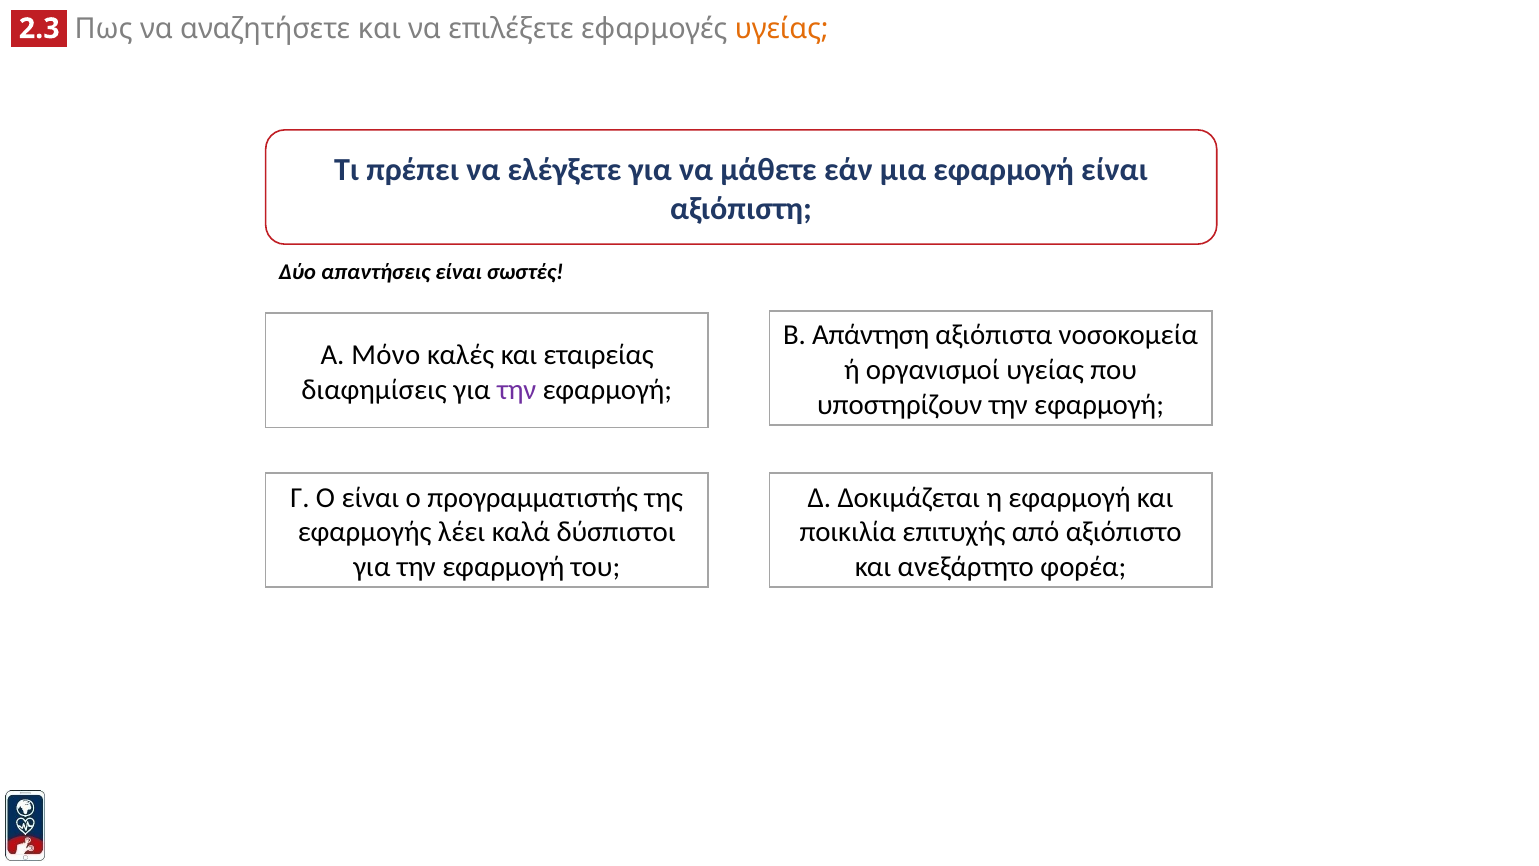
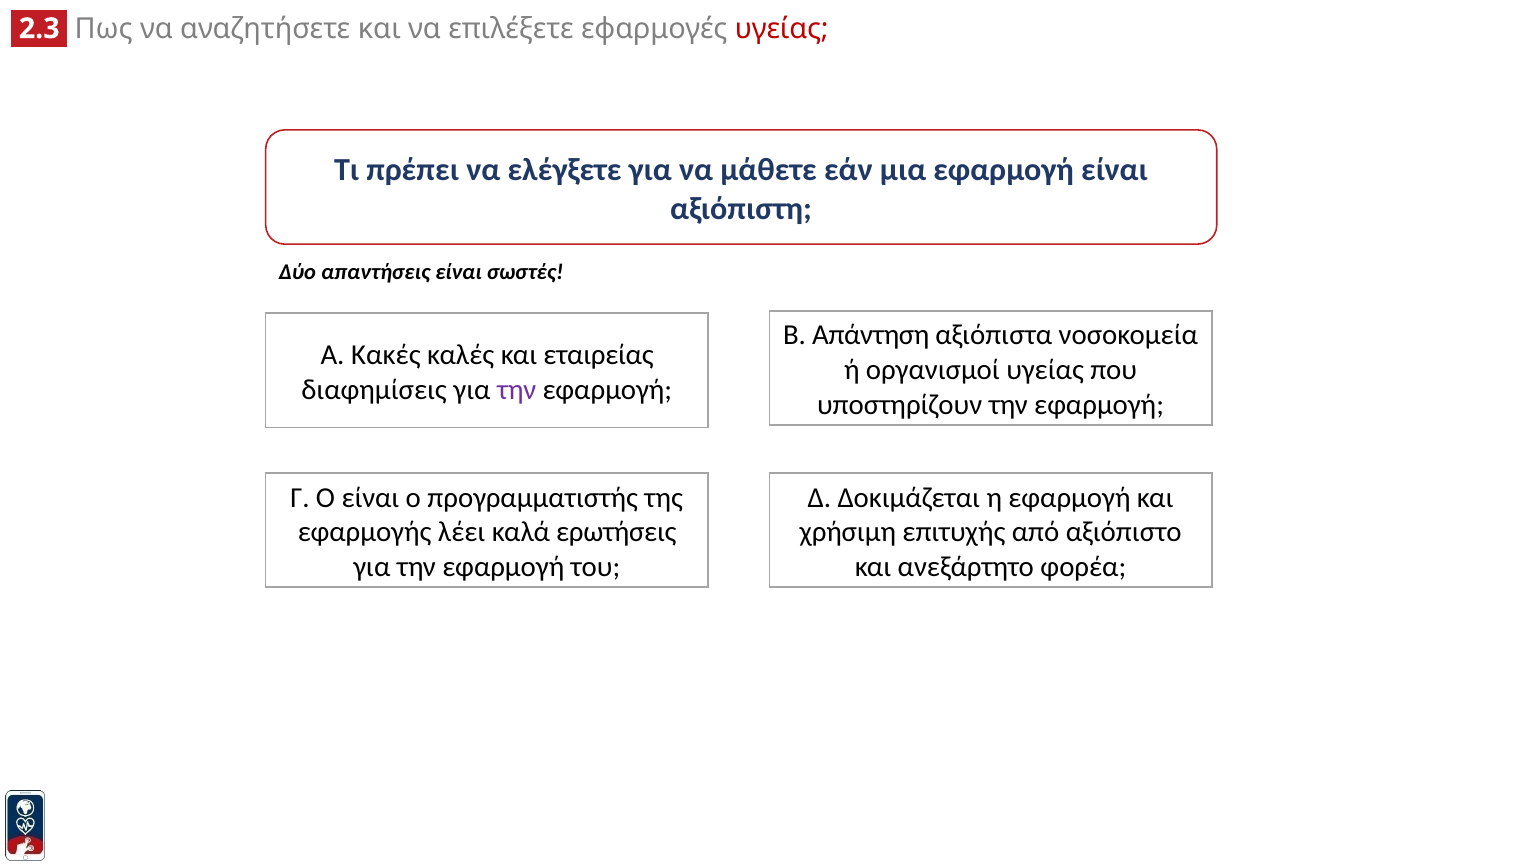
υγείας at (782, 29) colour: orange -> red
Μόνο: Μόνο -> Κακές
δύσπιστοι: δύσπιστοι -> ερωτήσεις
ποικιλία: ποικιλία -> χρήσιμη
